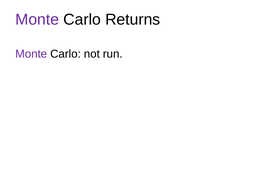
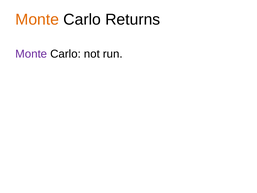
Monte at (37, 20) colour: purple -> orange
